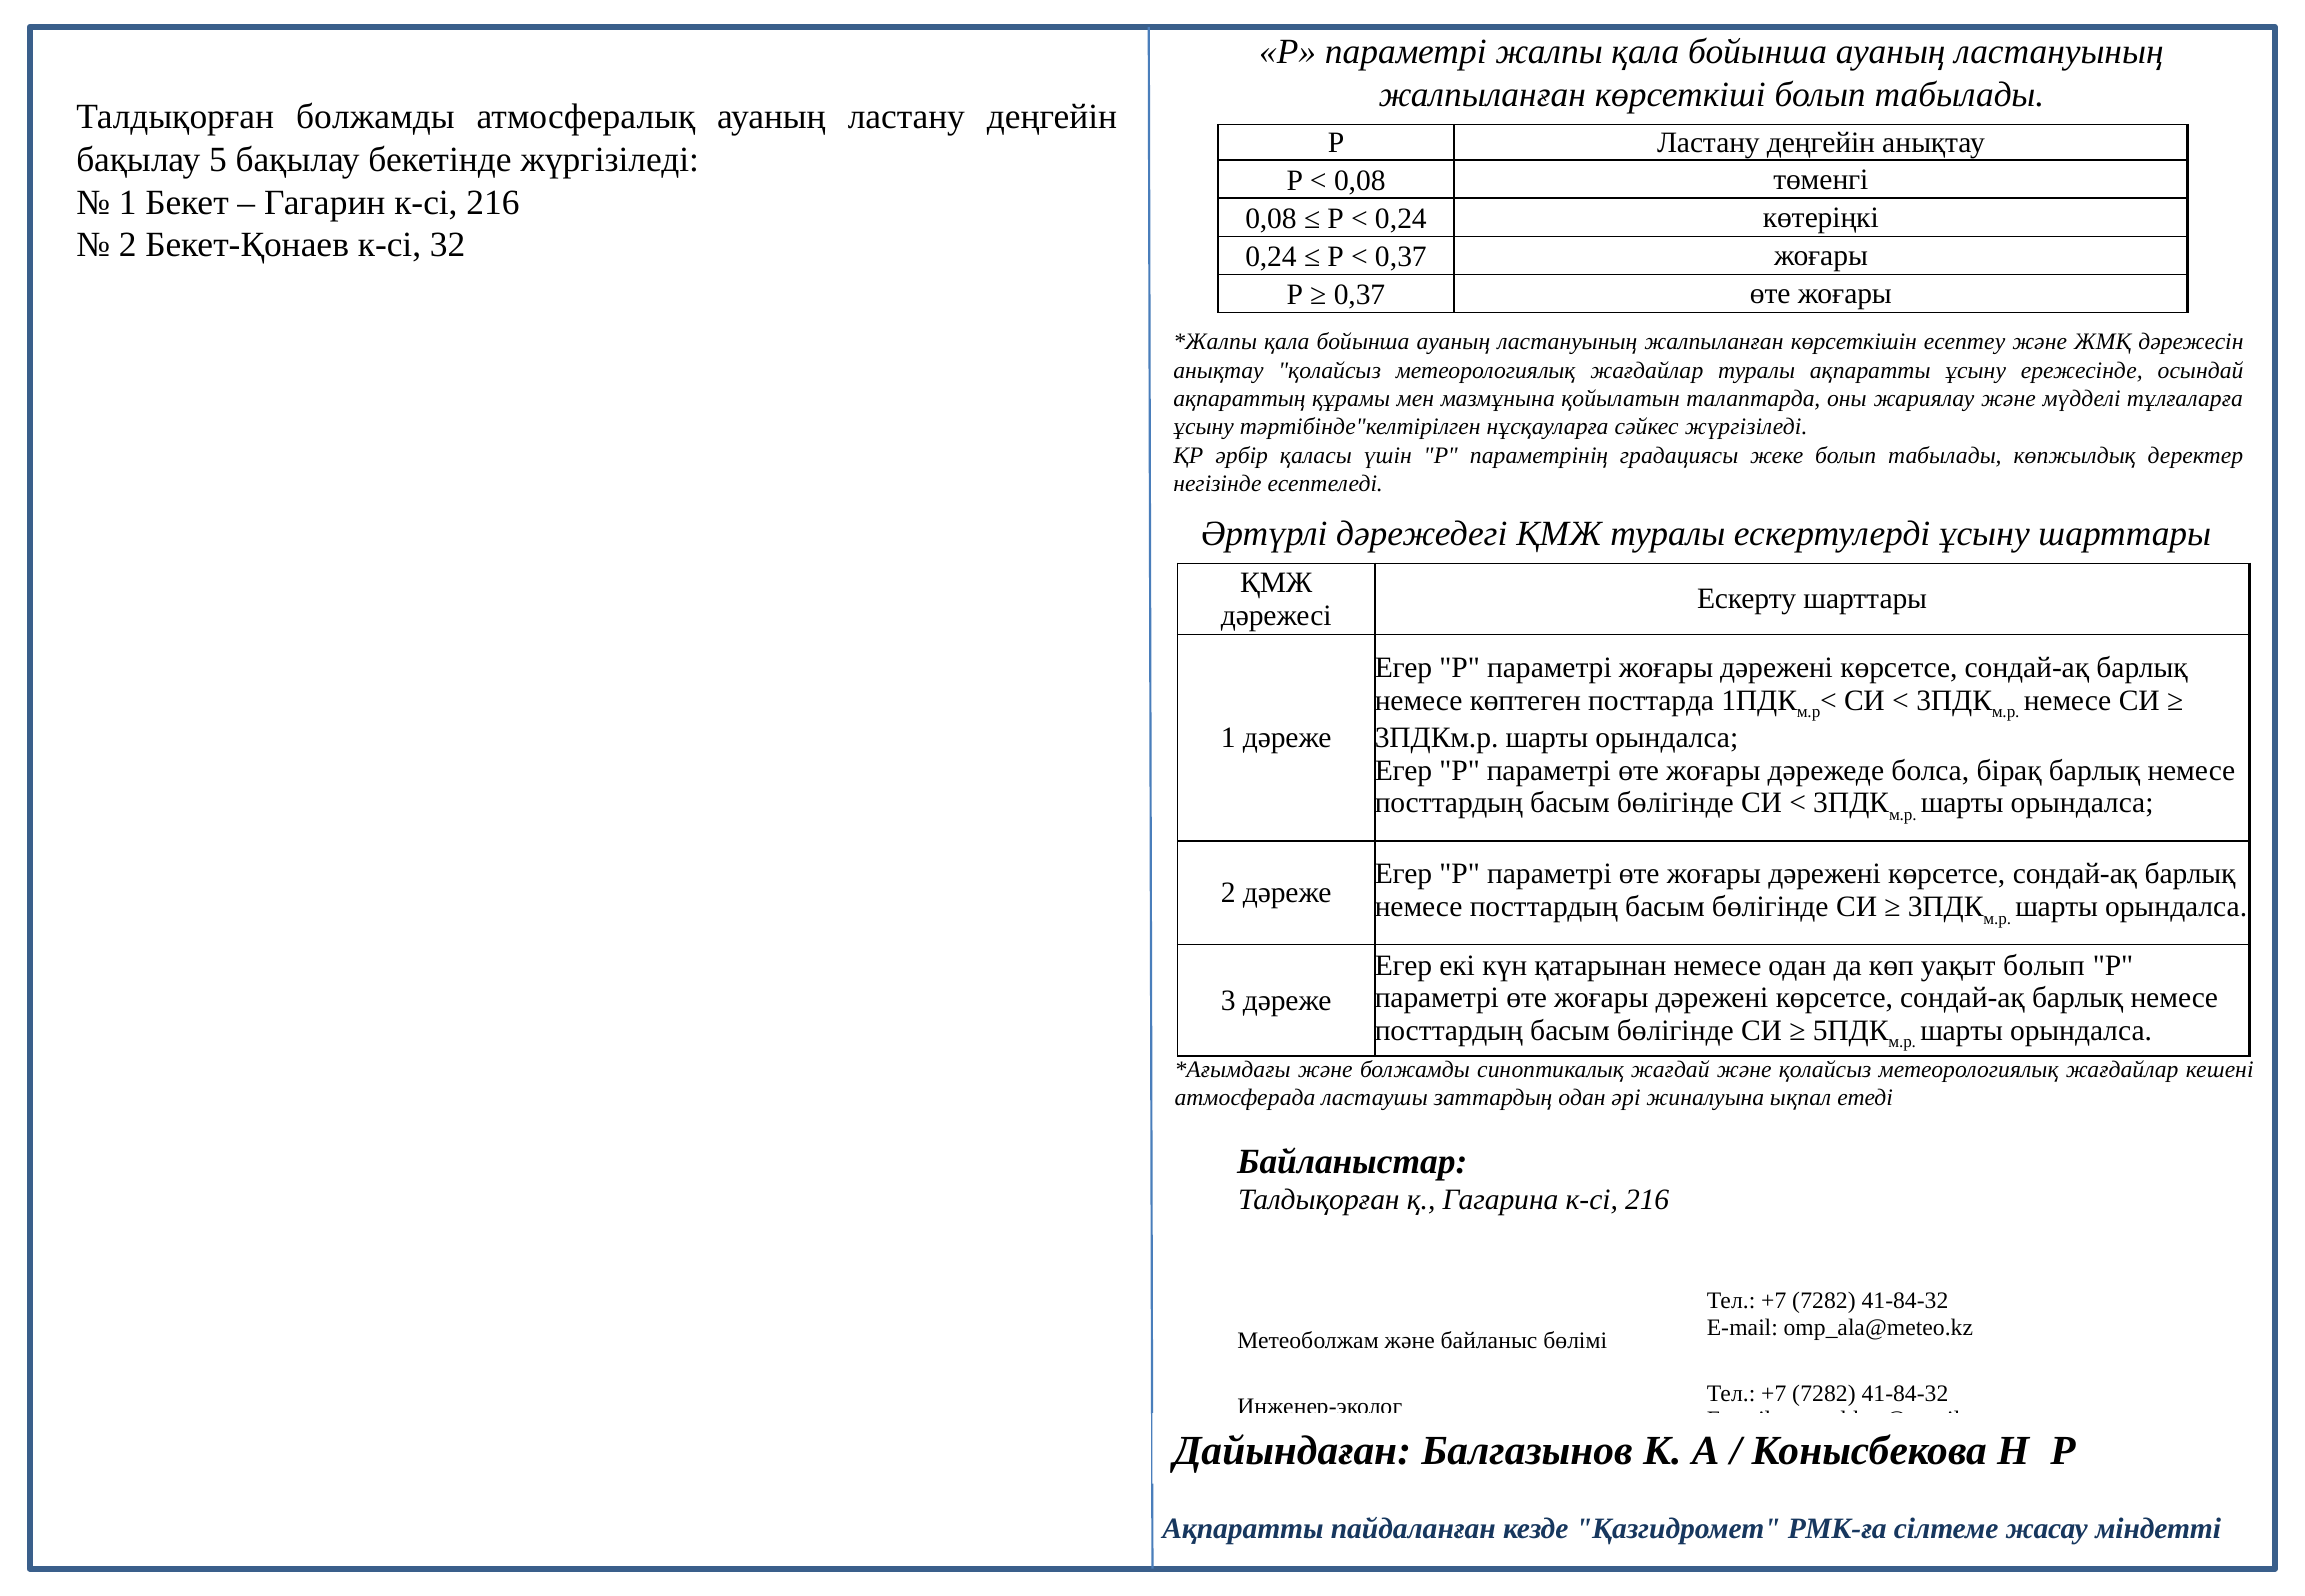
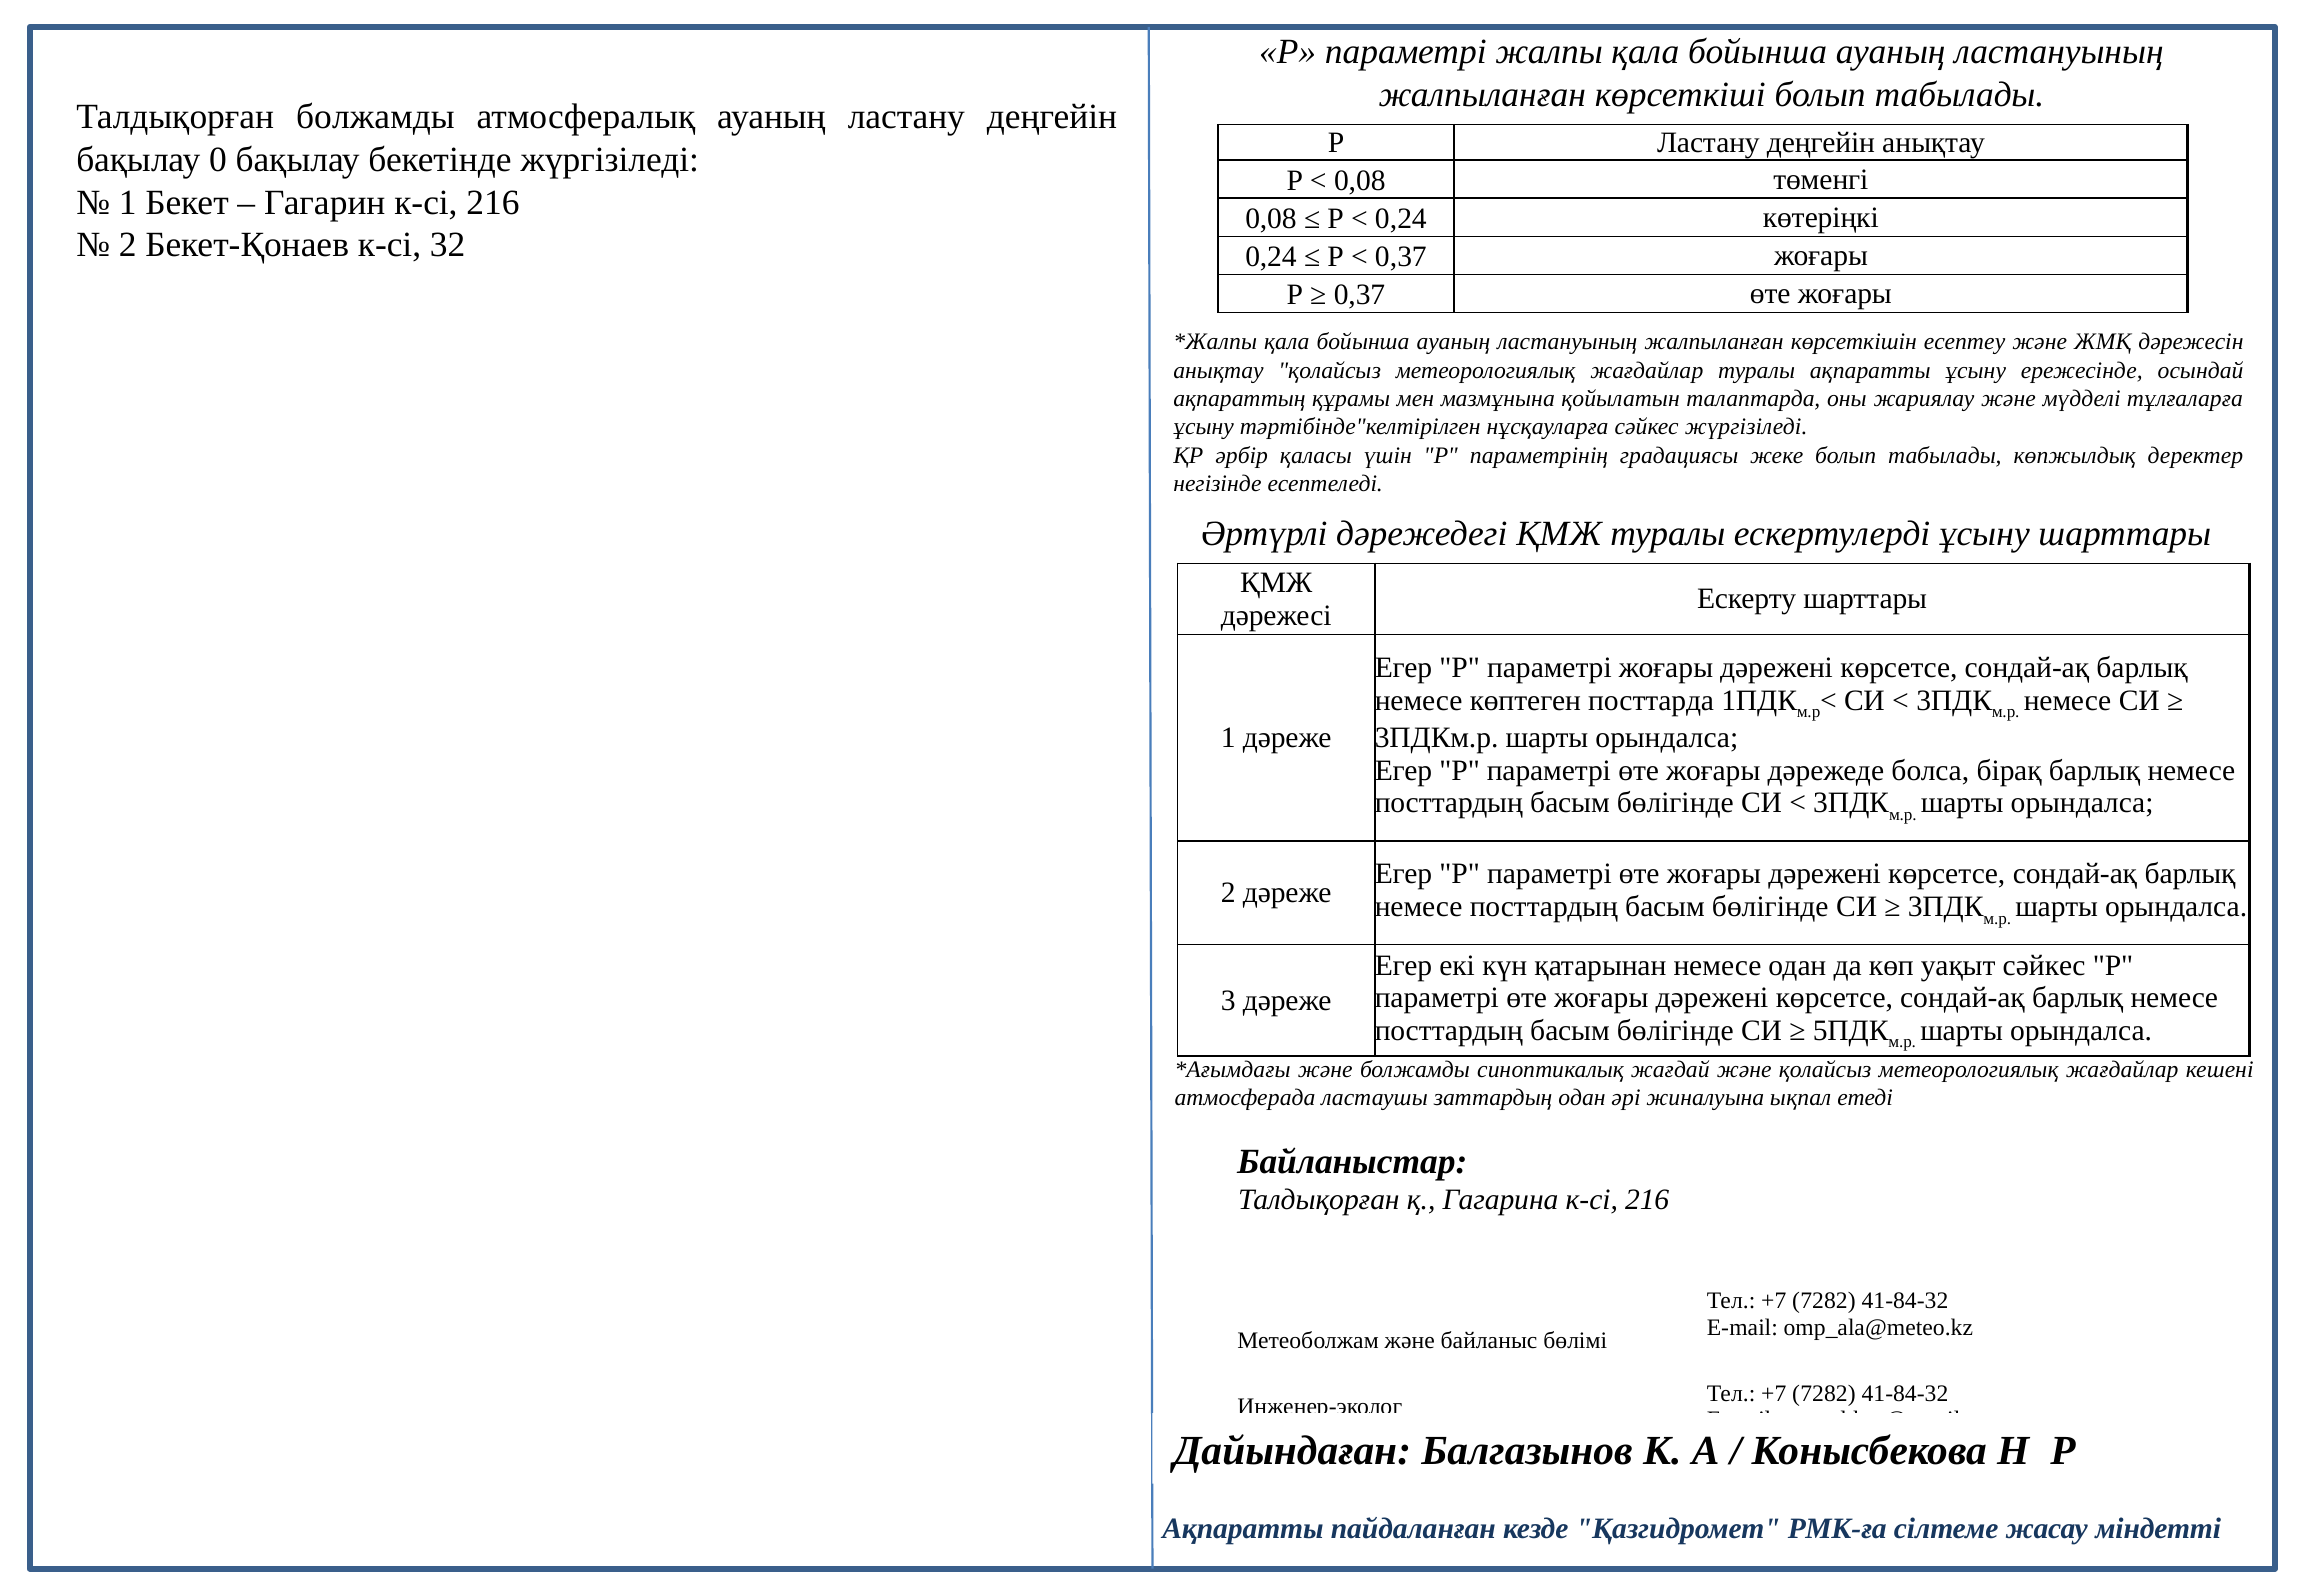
5: 5 -> 0
уақыт болып: болып -> сәйкес
